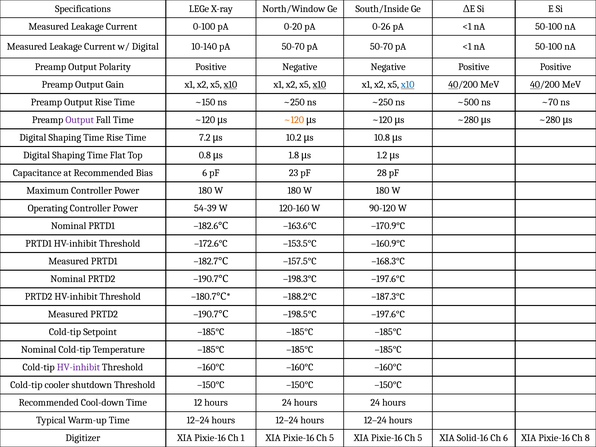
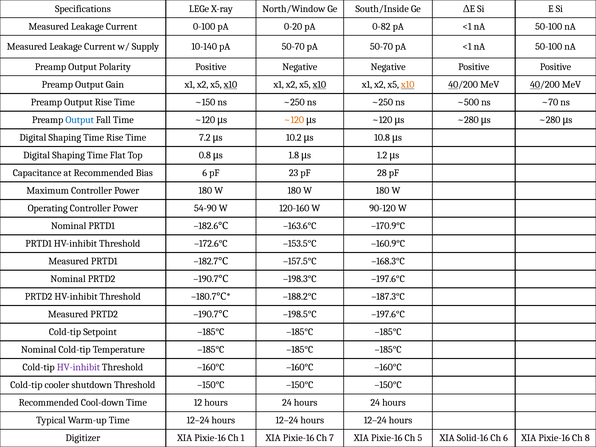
0-26: 0-26 -> 0-82
w/ Digital: Digital -> Supply
x10 at (408, 85) colour: blue -> orange
Output at (80, 120) colour: purple -> blue
54-39: 54-39 -> 54-90
5 at (332, 438): 5 -> 7
